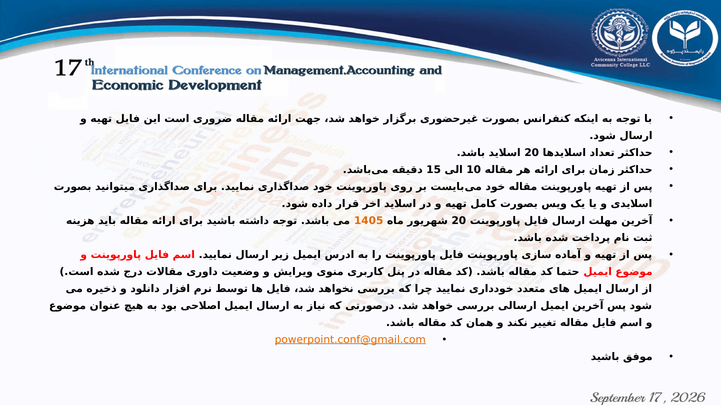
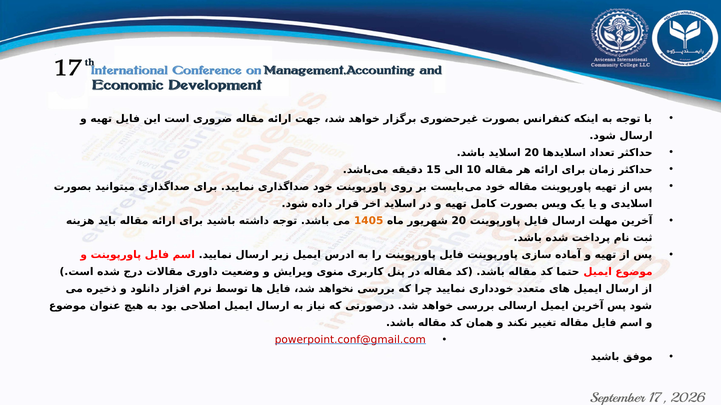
powerpoint.conf@gmail.com colour: orange -> red
